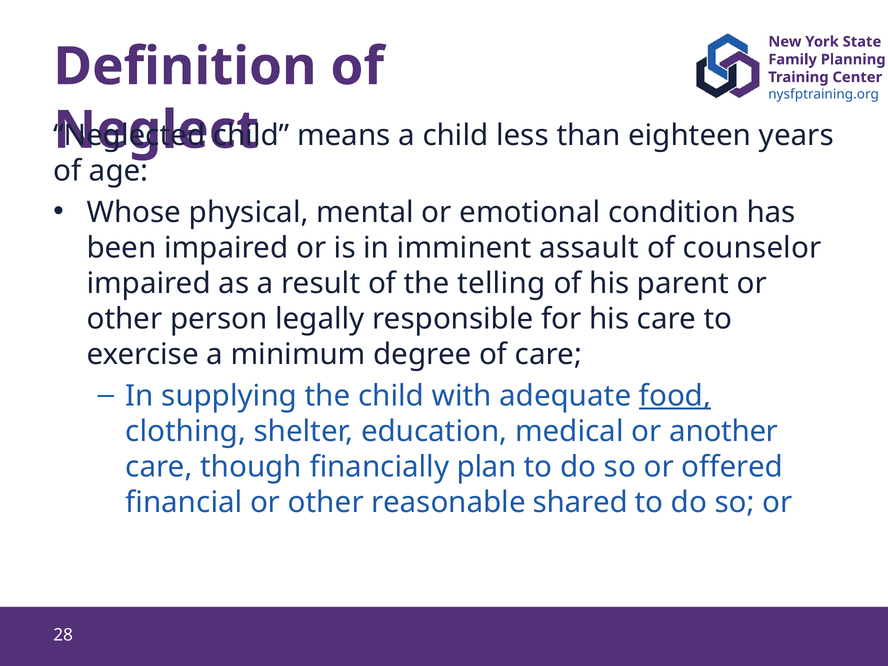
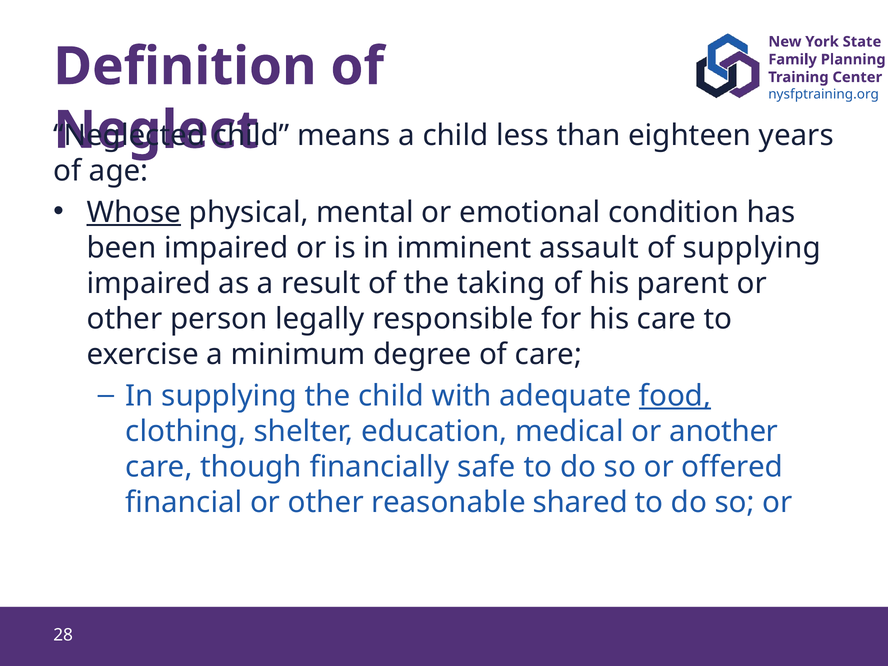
Whose underline: none -> present
of counselor: counselor -> supplying
telling: telling -> taking
plan: plan -> safe
